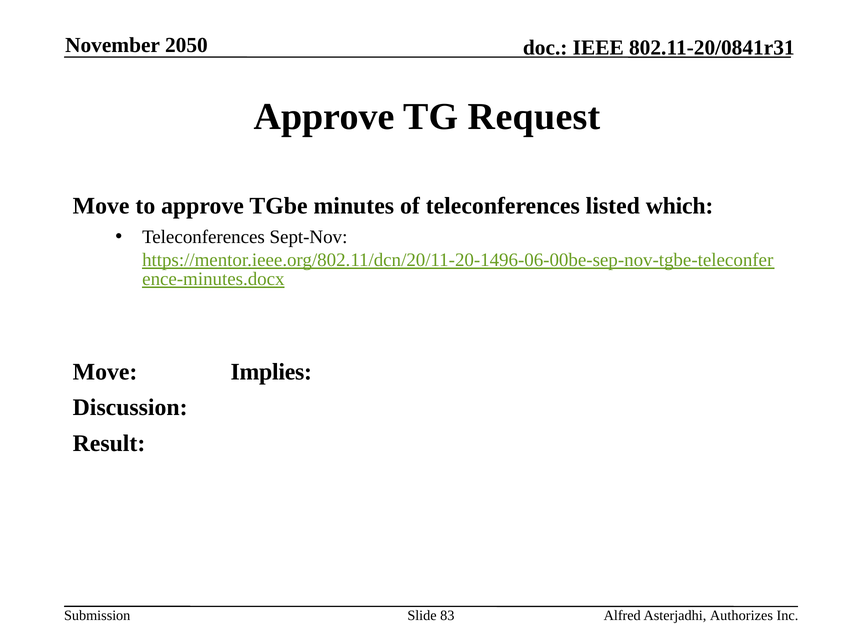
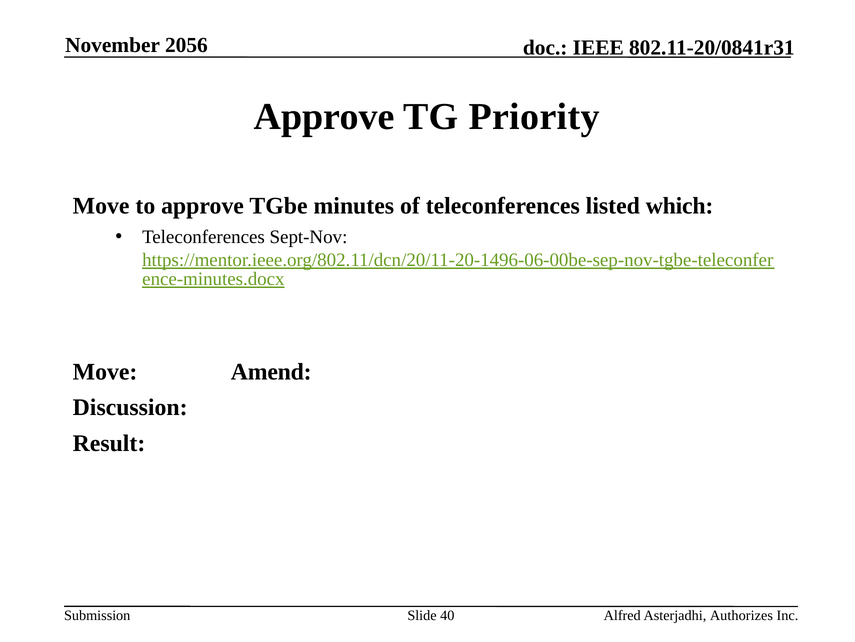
2050: 2050 -> 2056
Request: Request -> Priority
Implies: Implies -> Amend
83: 83 -> 40
